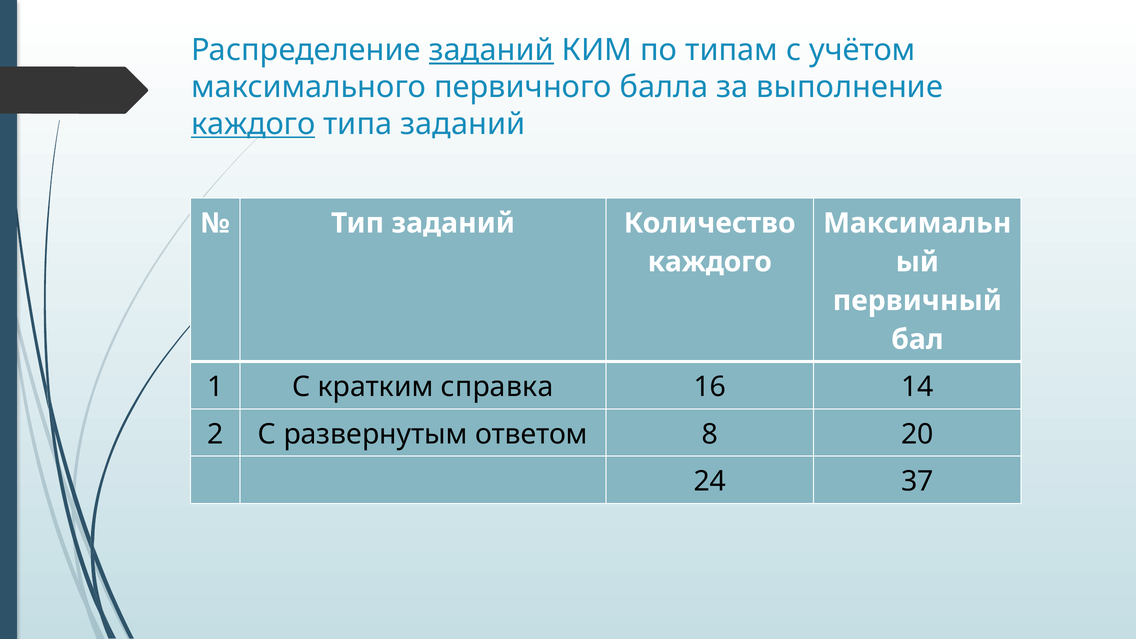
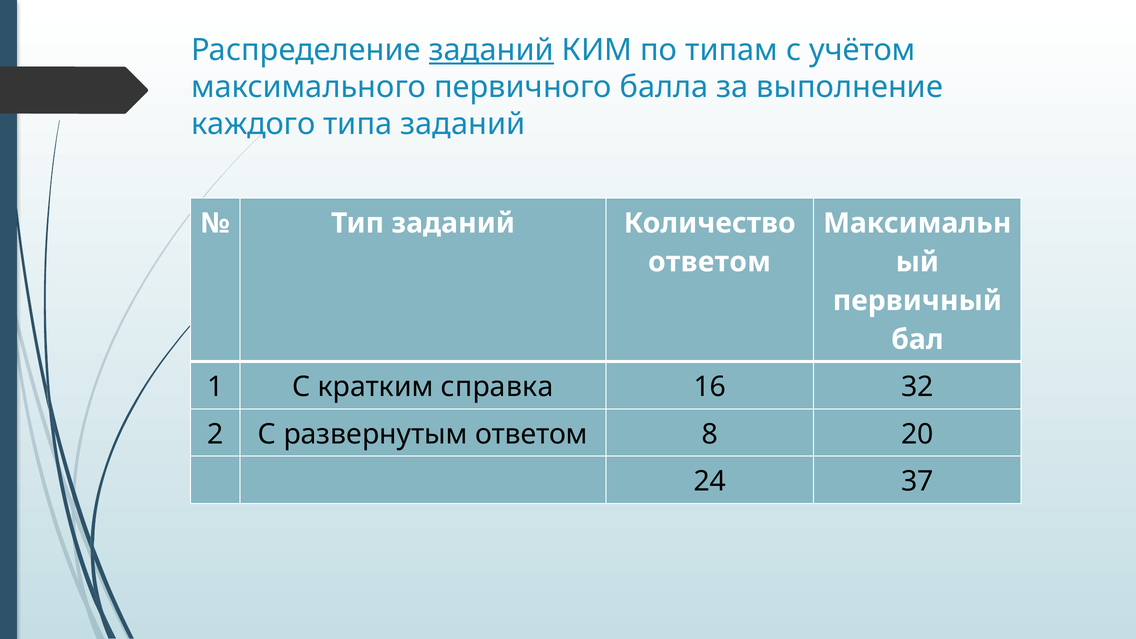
каждого at (253, 124) underline: present -> none
каждого at (710, 262): каждого -> ответом
14: 14 -> 32
